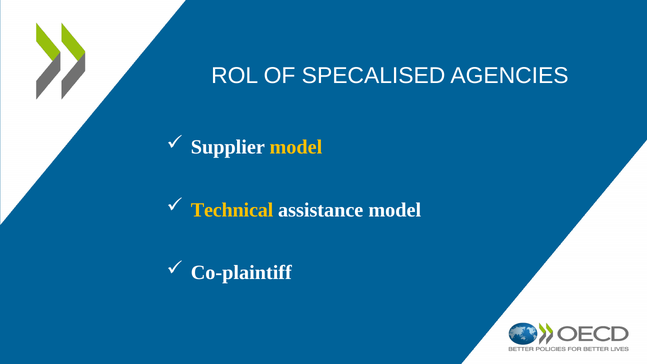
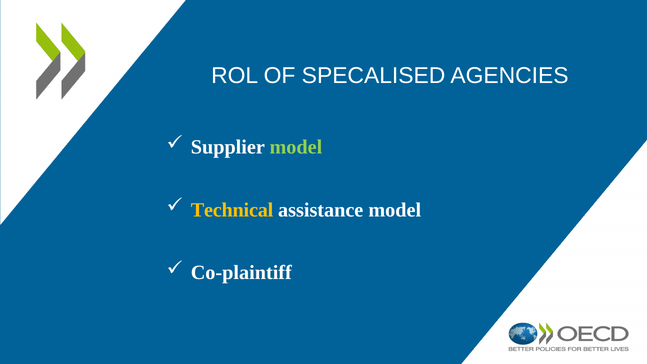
model at (296, 147) colour: yellow -> light green
